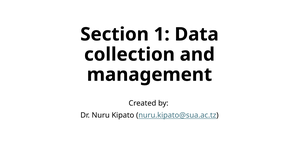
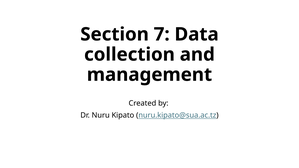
1: 1 -> 7
